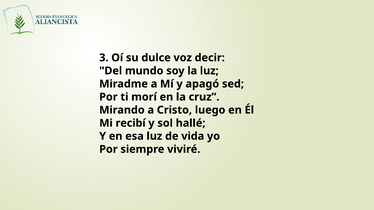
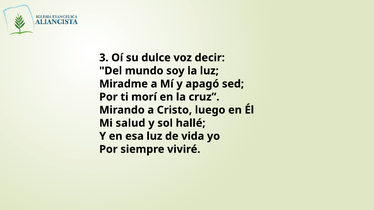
recibí: recibí -> salud
